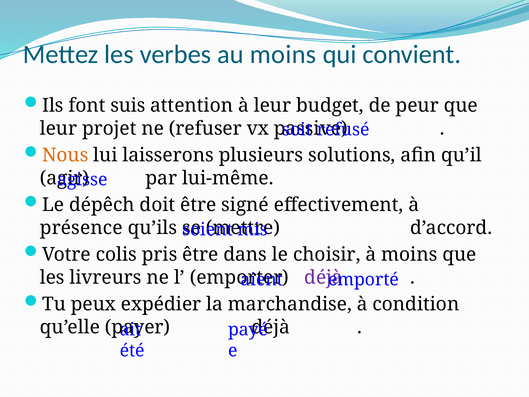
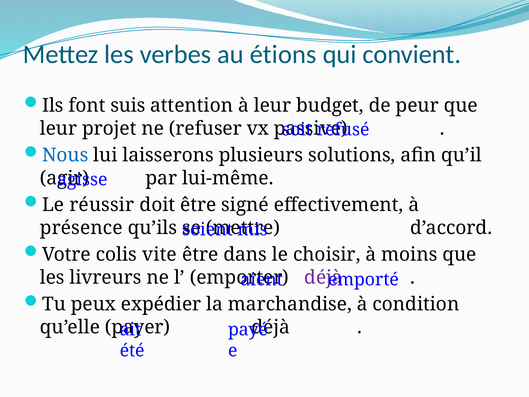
au moins: moins -> étions
Nous colour: orange -> blue
dépêch: dépêch -> réussir
pris: pris -> vite
